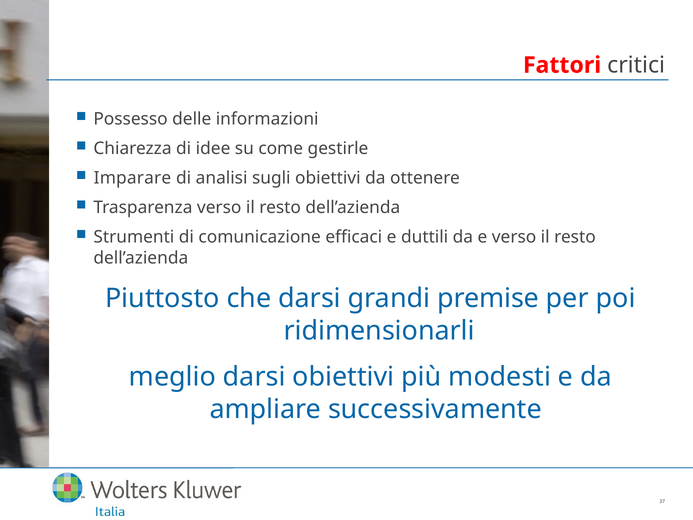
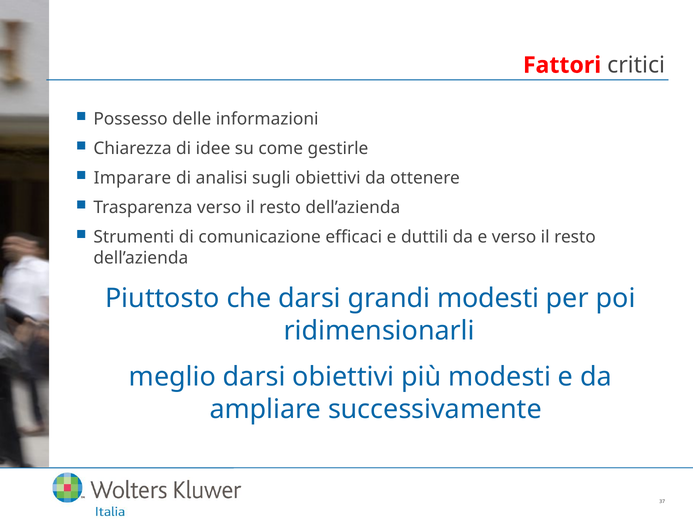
grandi premise: premise -> modesti
